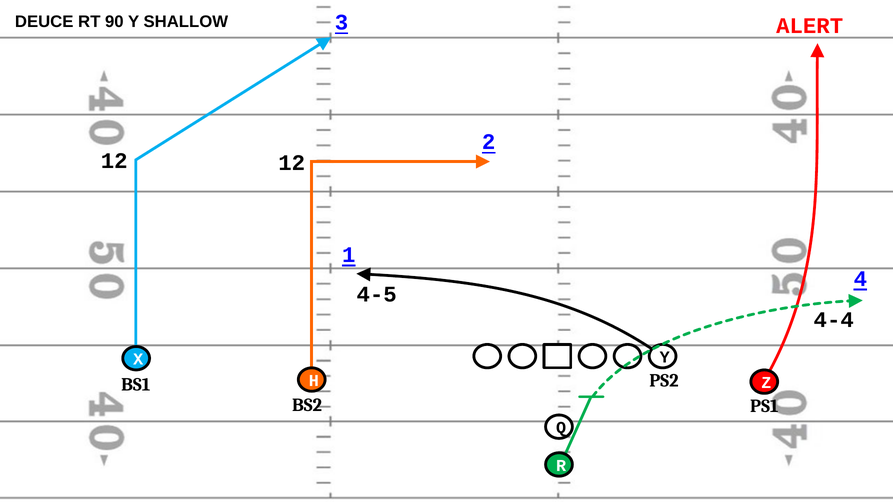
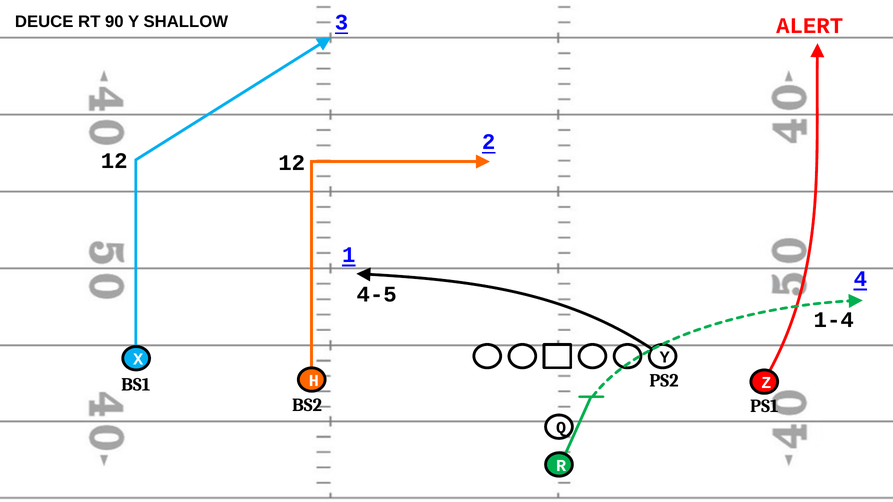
4-4: 4-4 -> 1-4
